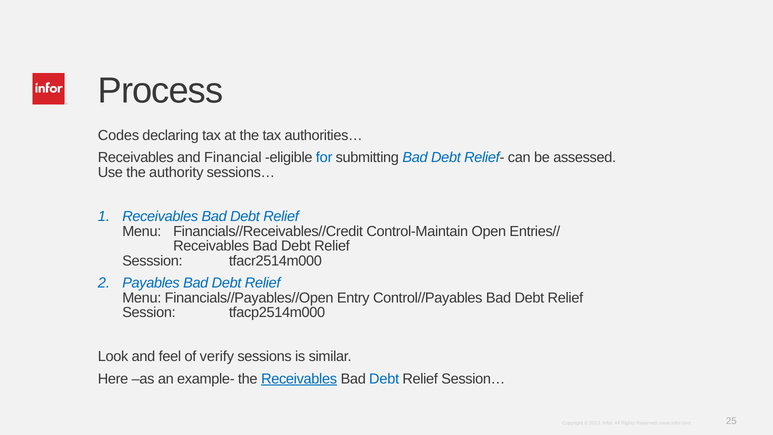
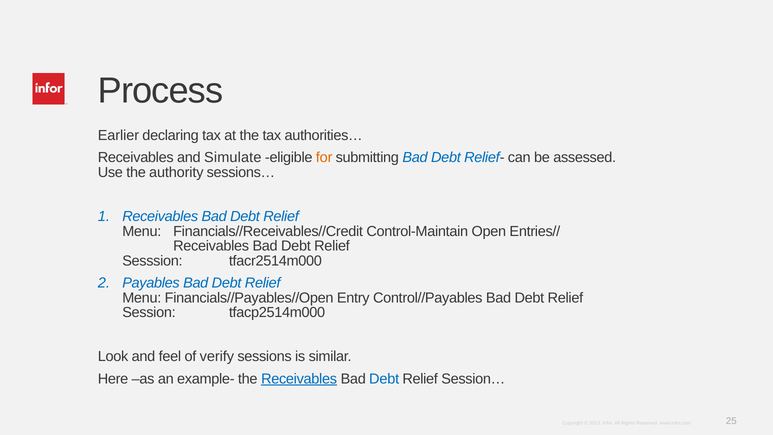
Codes: Codes -> Earlier
Financial: Financial -> Simulate
for colour: blue -> orange
